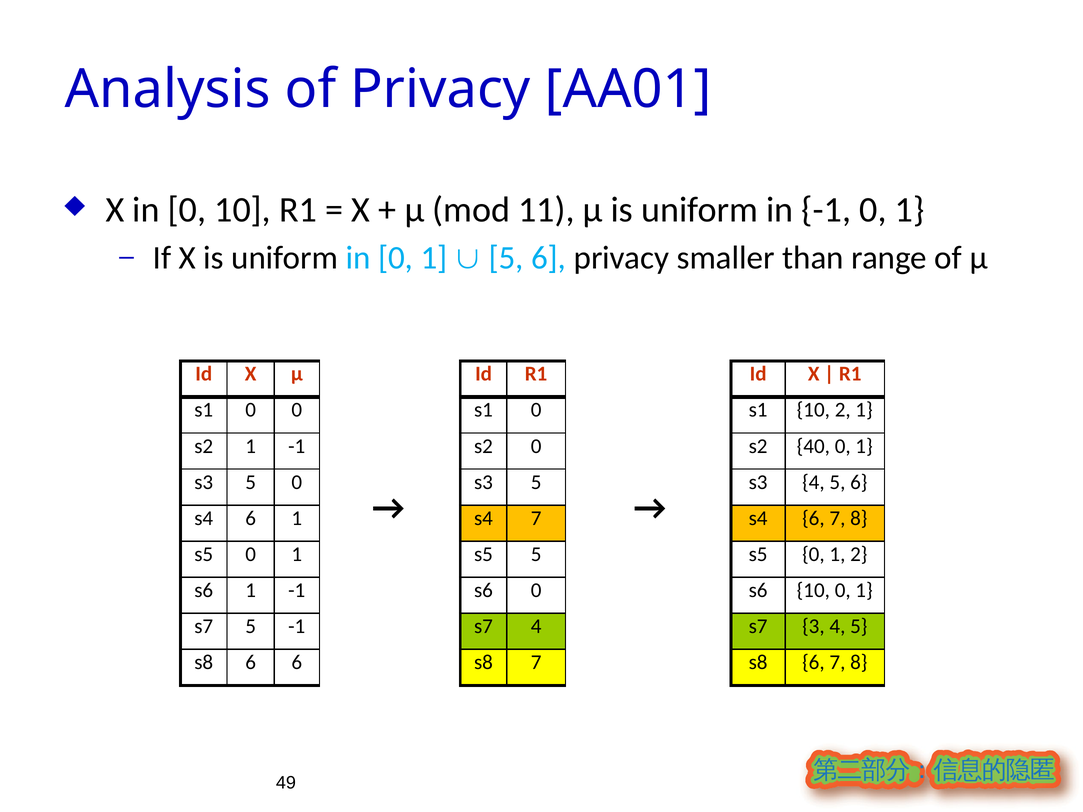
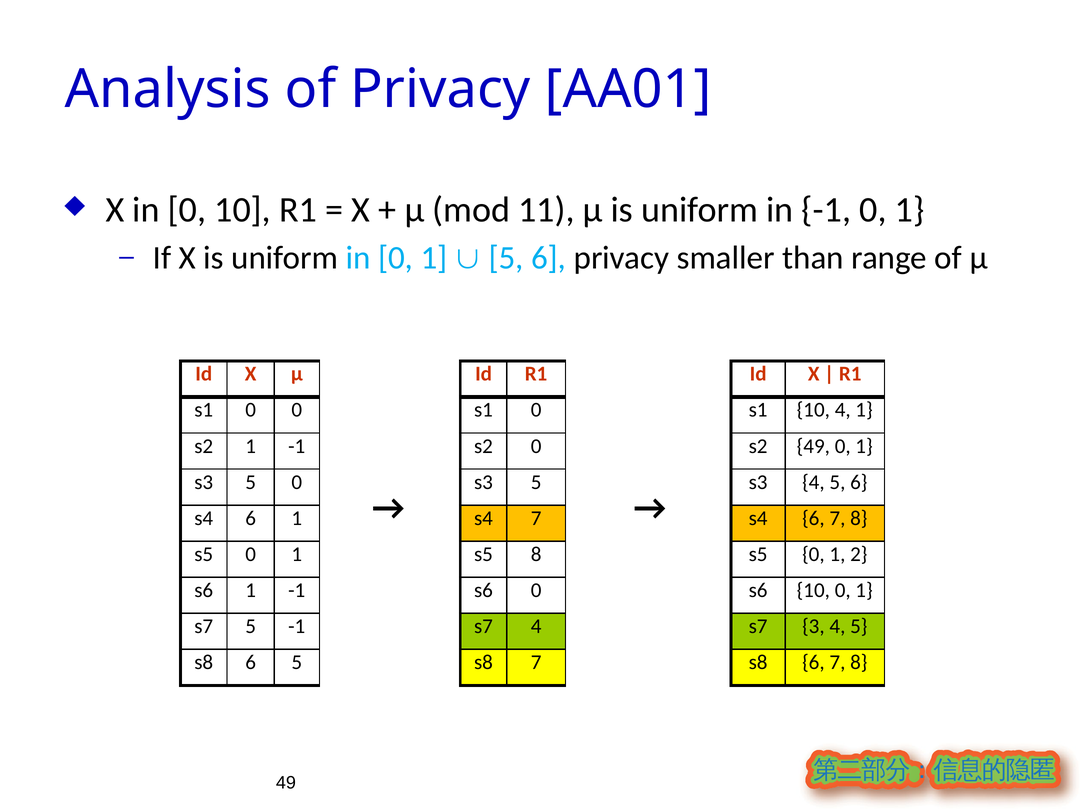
10 2: 2 -> 4
s2 40: 40 -> 49
s5 5: 5 -> 8
6 6: 6 -> 5
